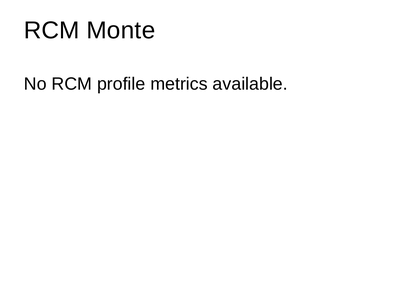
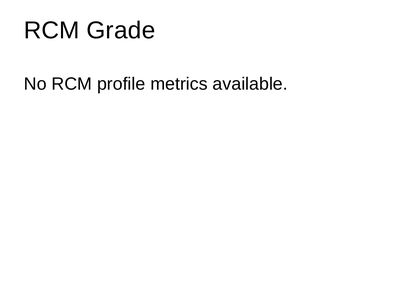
Monte: Monte -> Grade
